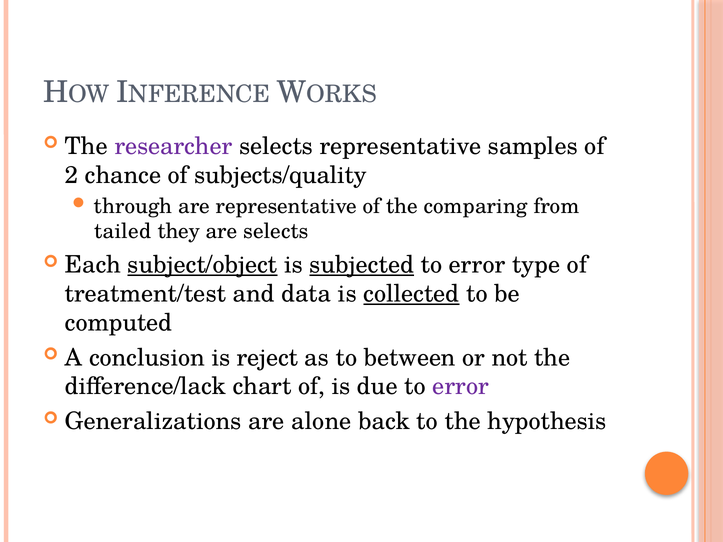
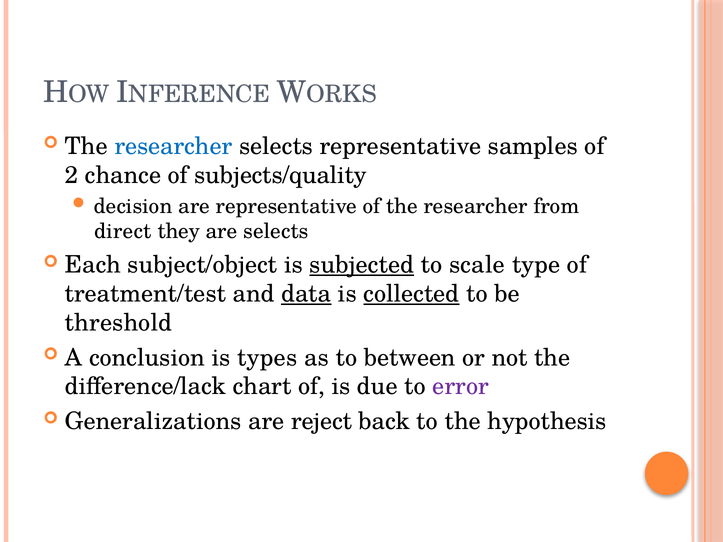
researcher at (173, 146) colour: purple -> blue
through: through -> decision
of the comparing: comparing -> researcher
tailed: tailed -> direct
subject/object underline: present -> none
error at (477, 265): error -> scale
data underline: none -> present
computed: computed -> threshold
reject: reject -> types
alone: alone -> reject
